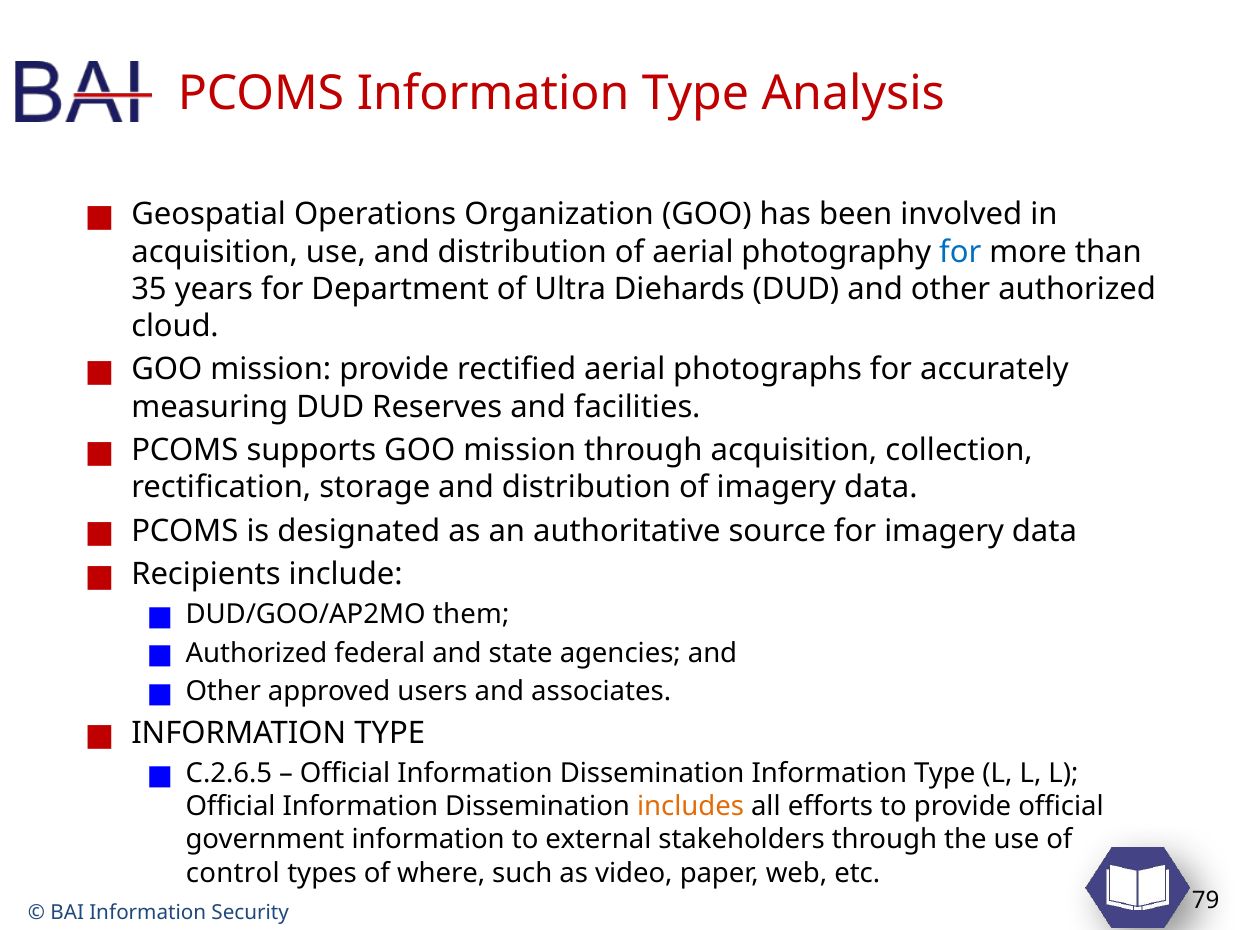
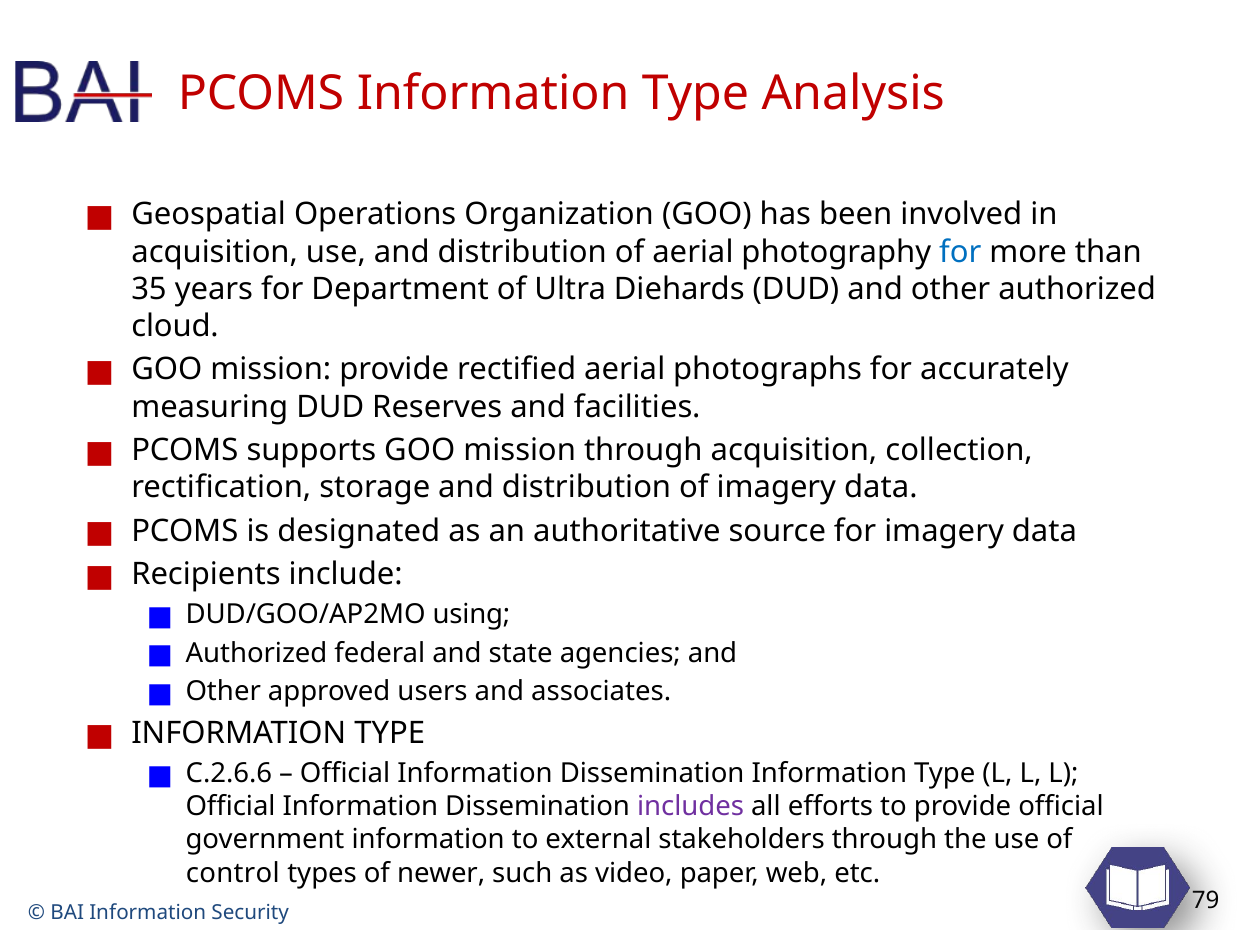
them: them -> using
C.2.6.5: C.2.6.5 -> C.2.6.6
includes colour: orange -> purple
where: where -> newer
